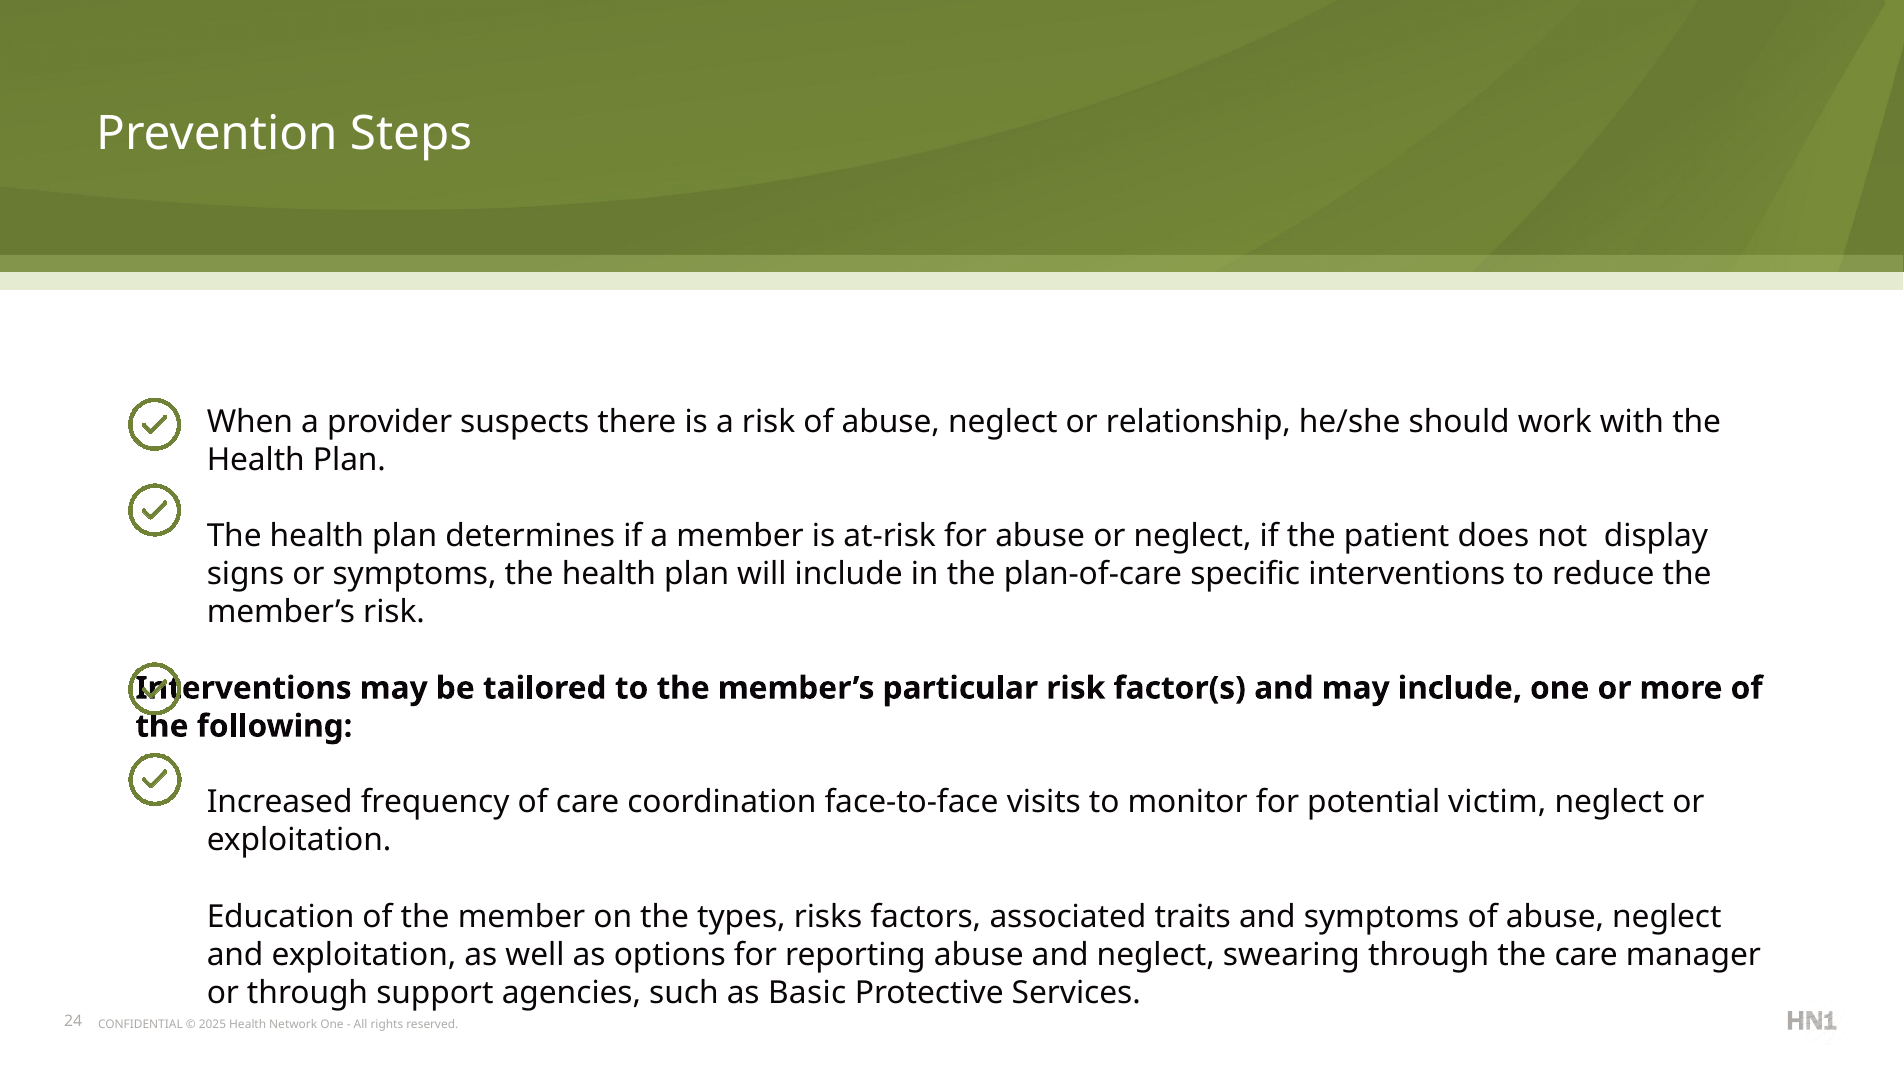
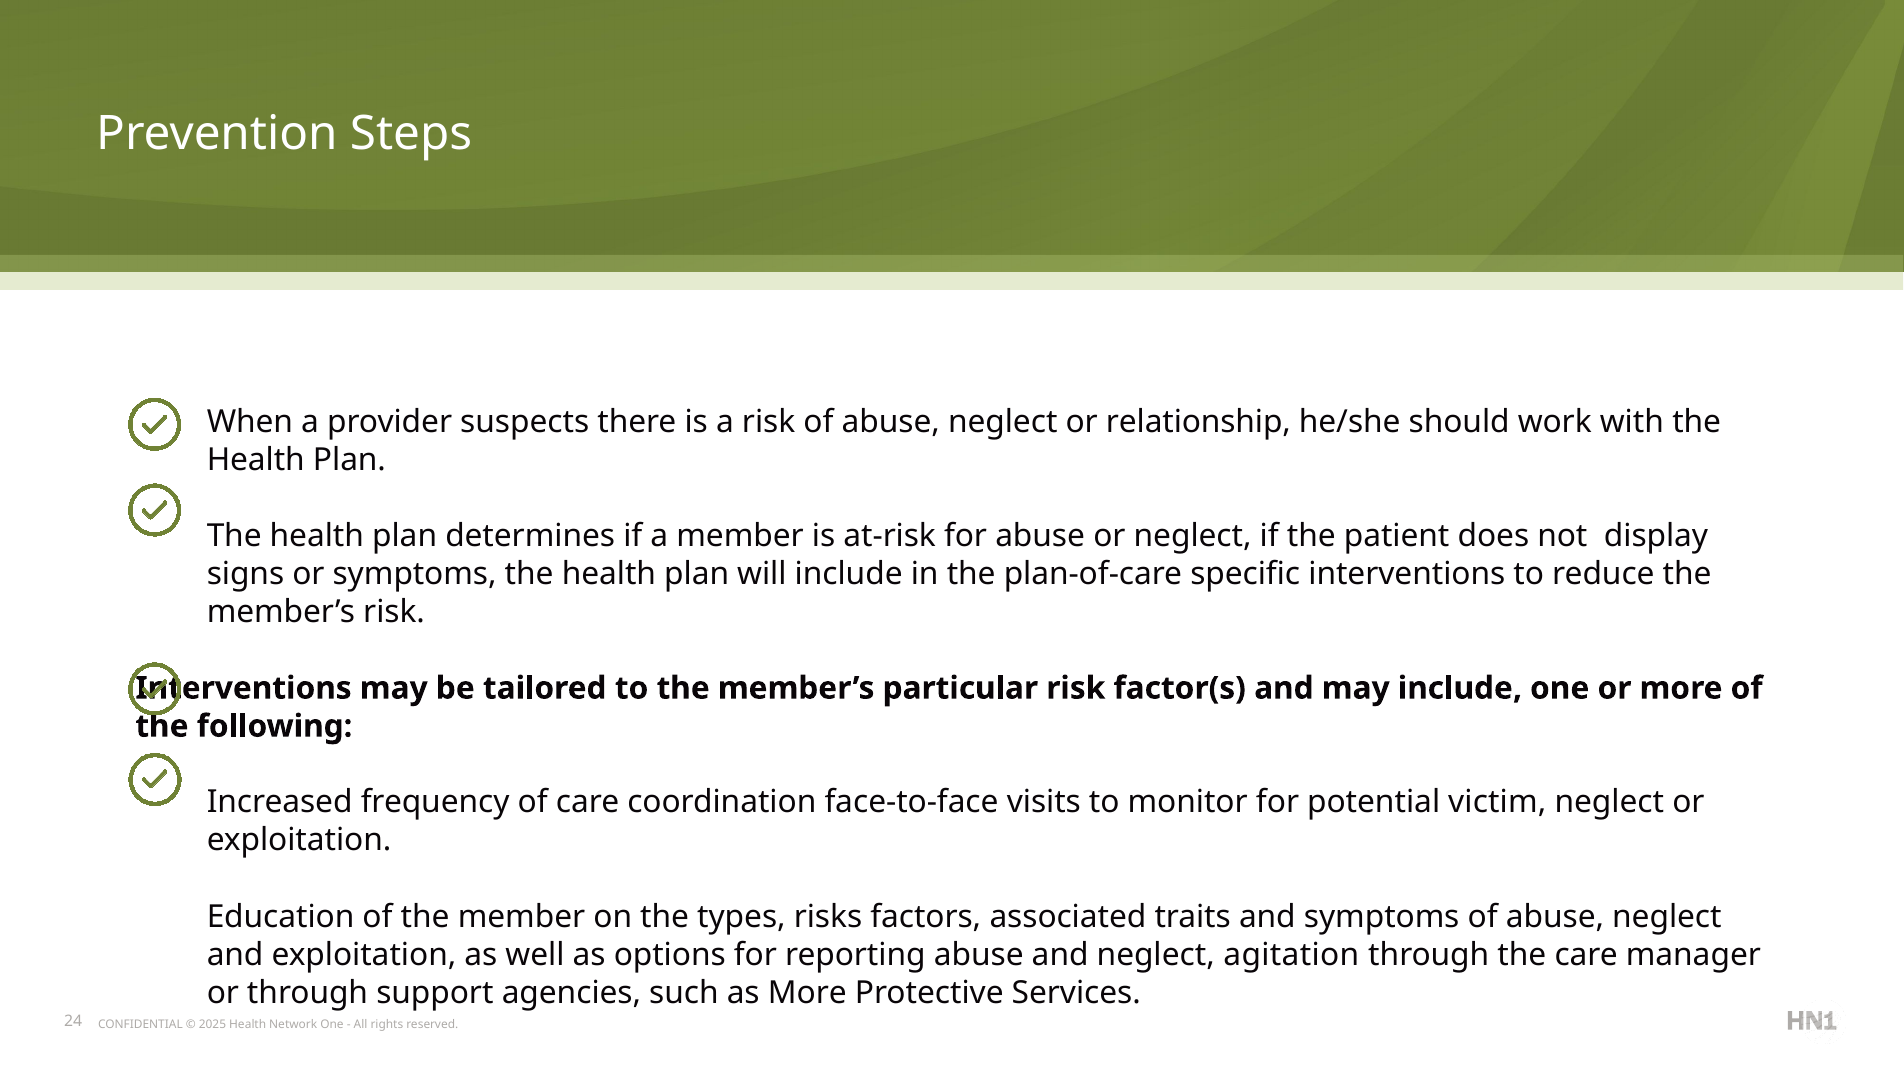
swearing: swearing -> agitation
as Basic: Basic -> More
